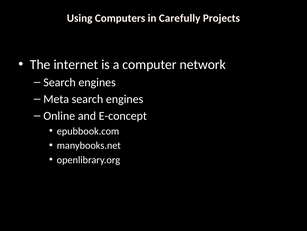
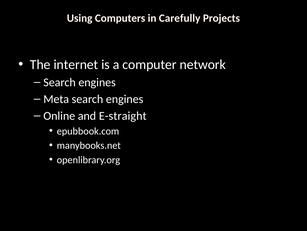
E-concept: E-concept -> E-straight
